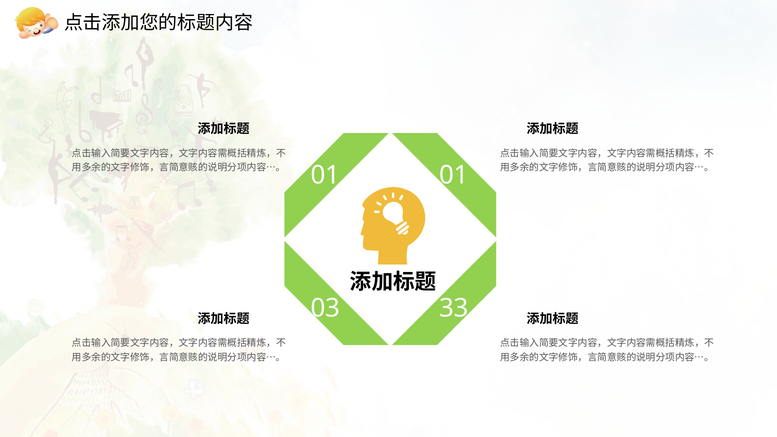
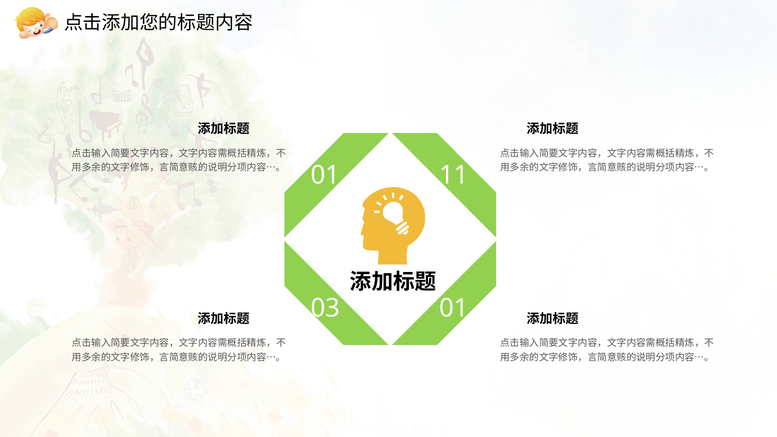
01 01: 01 -> 11
03 33: 33 -> 01
